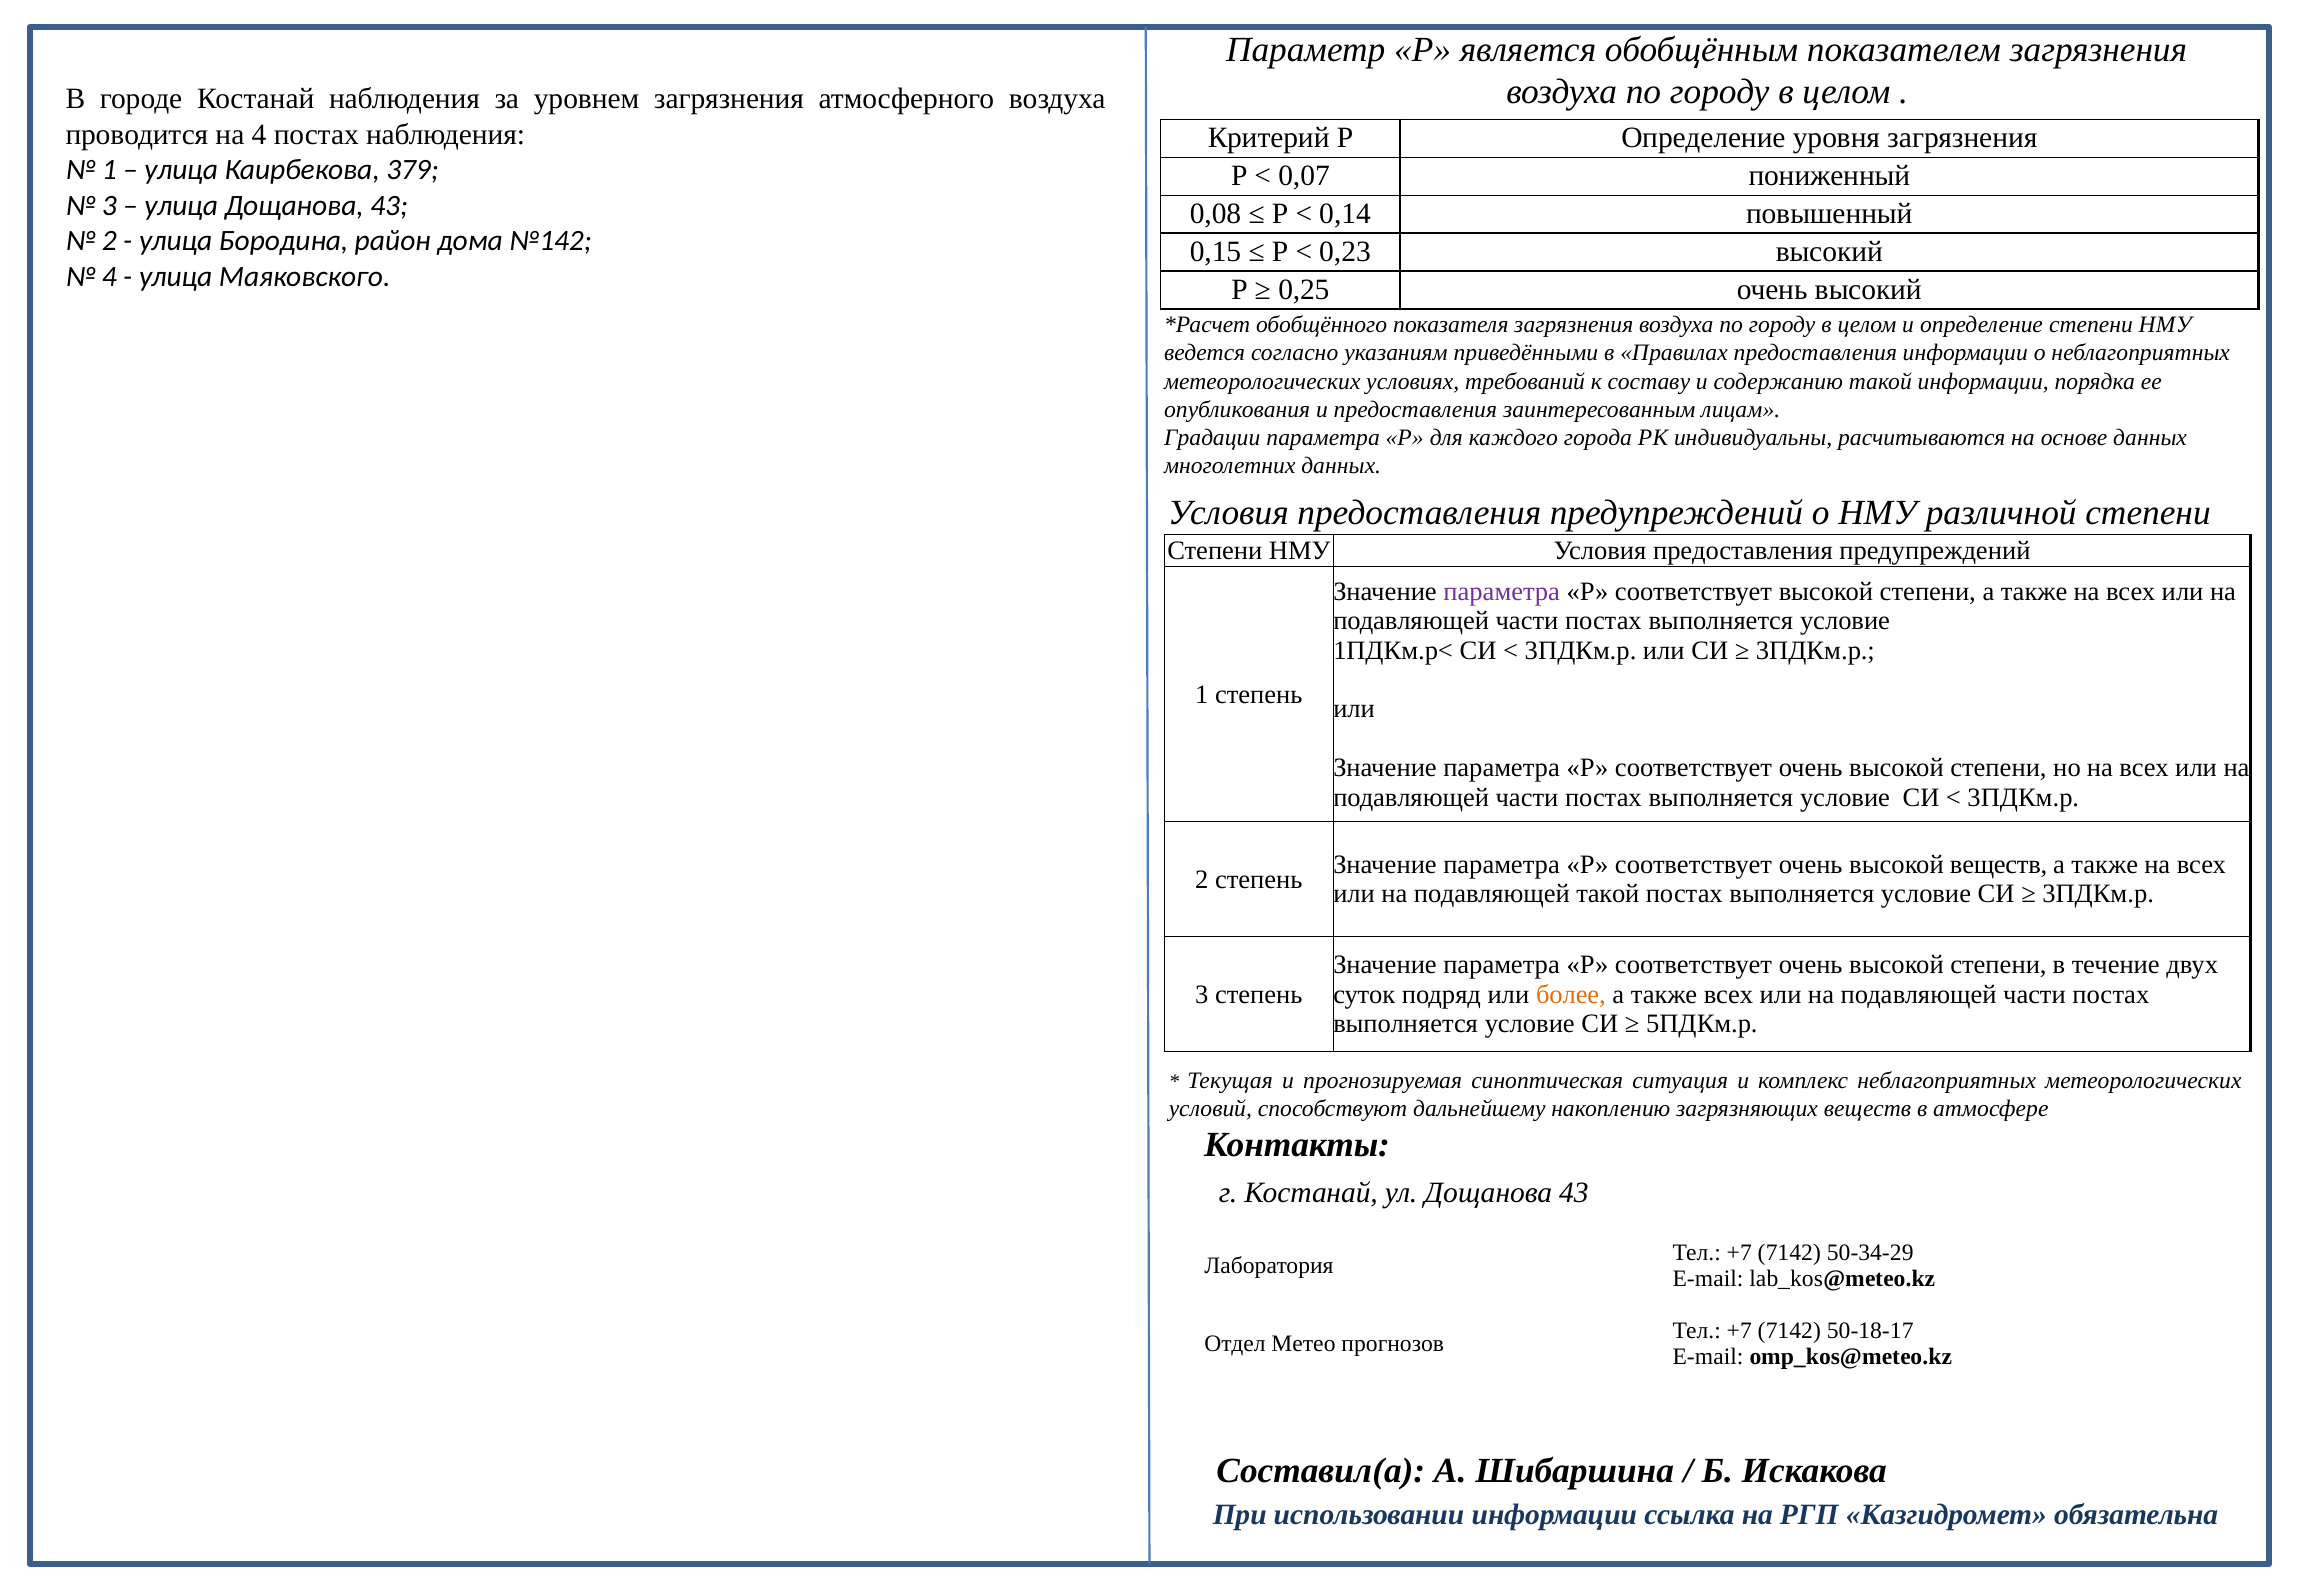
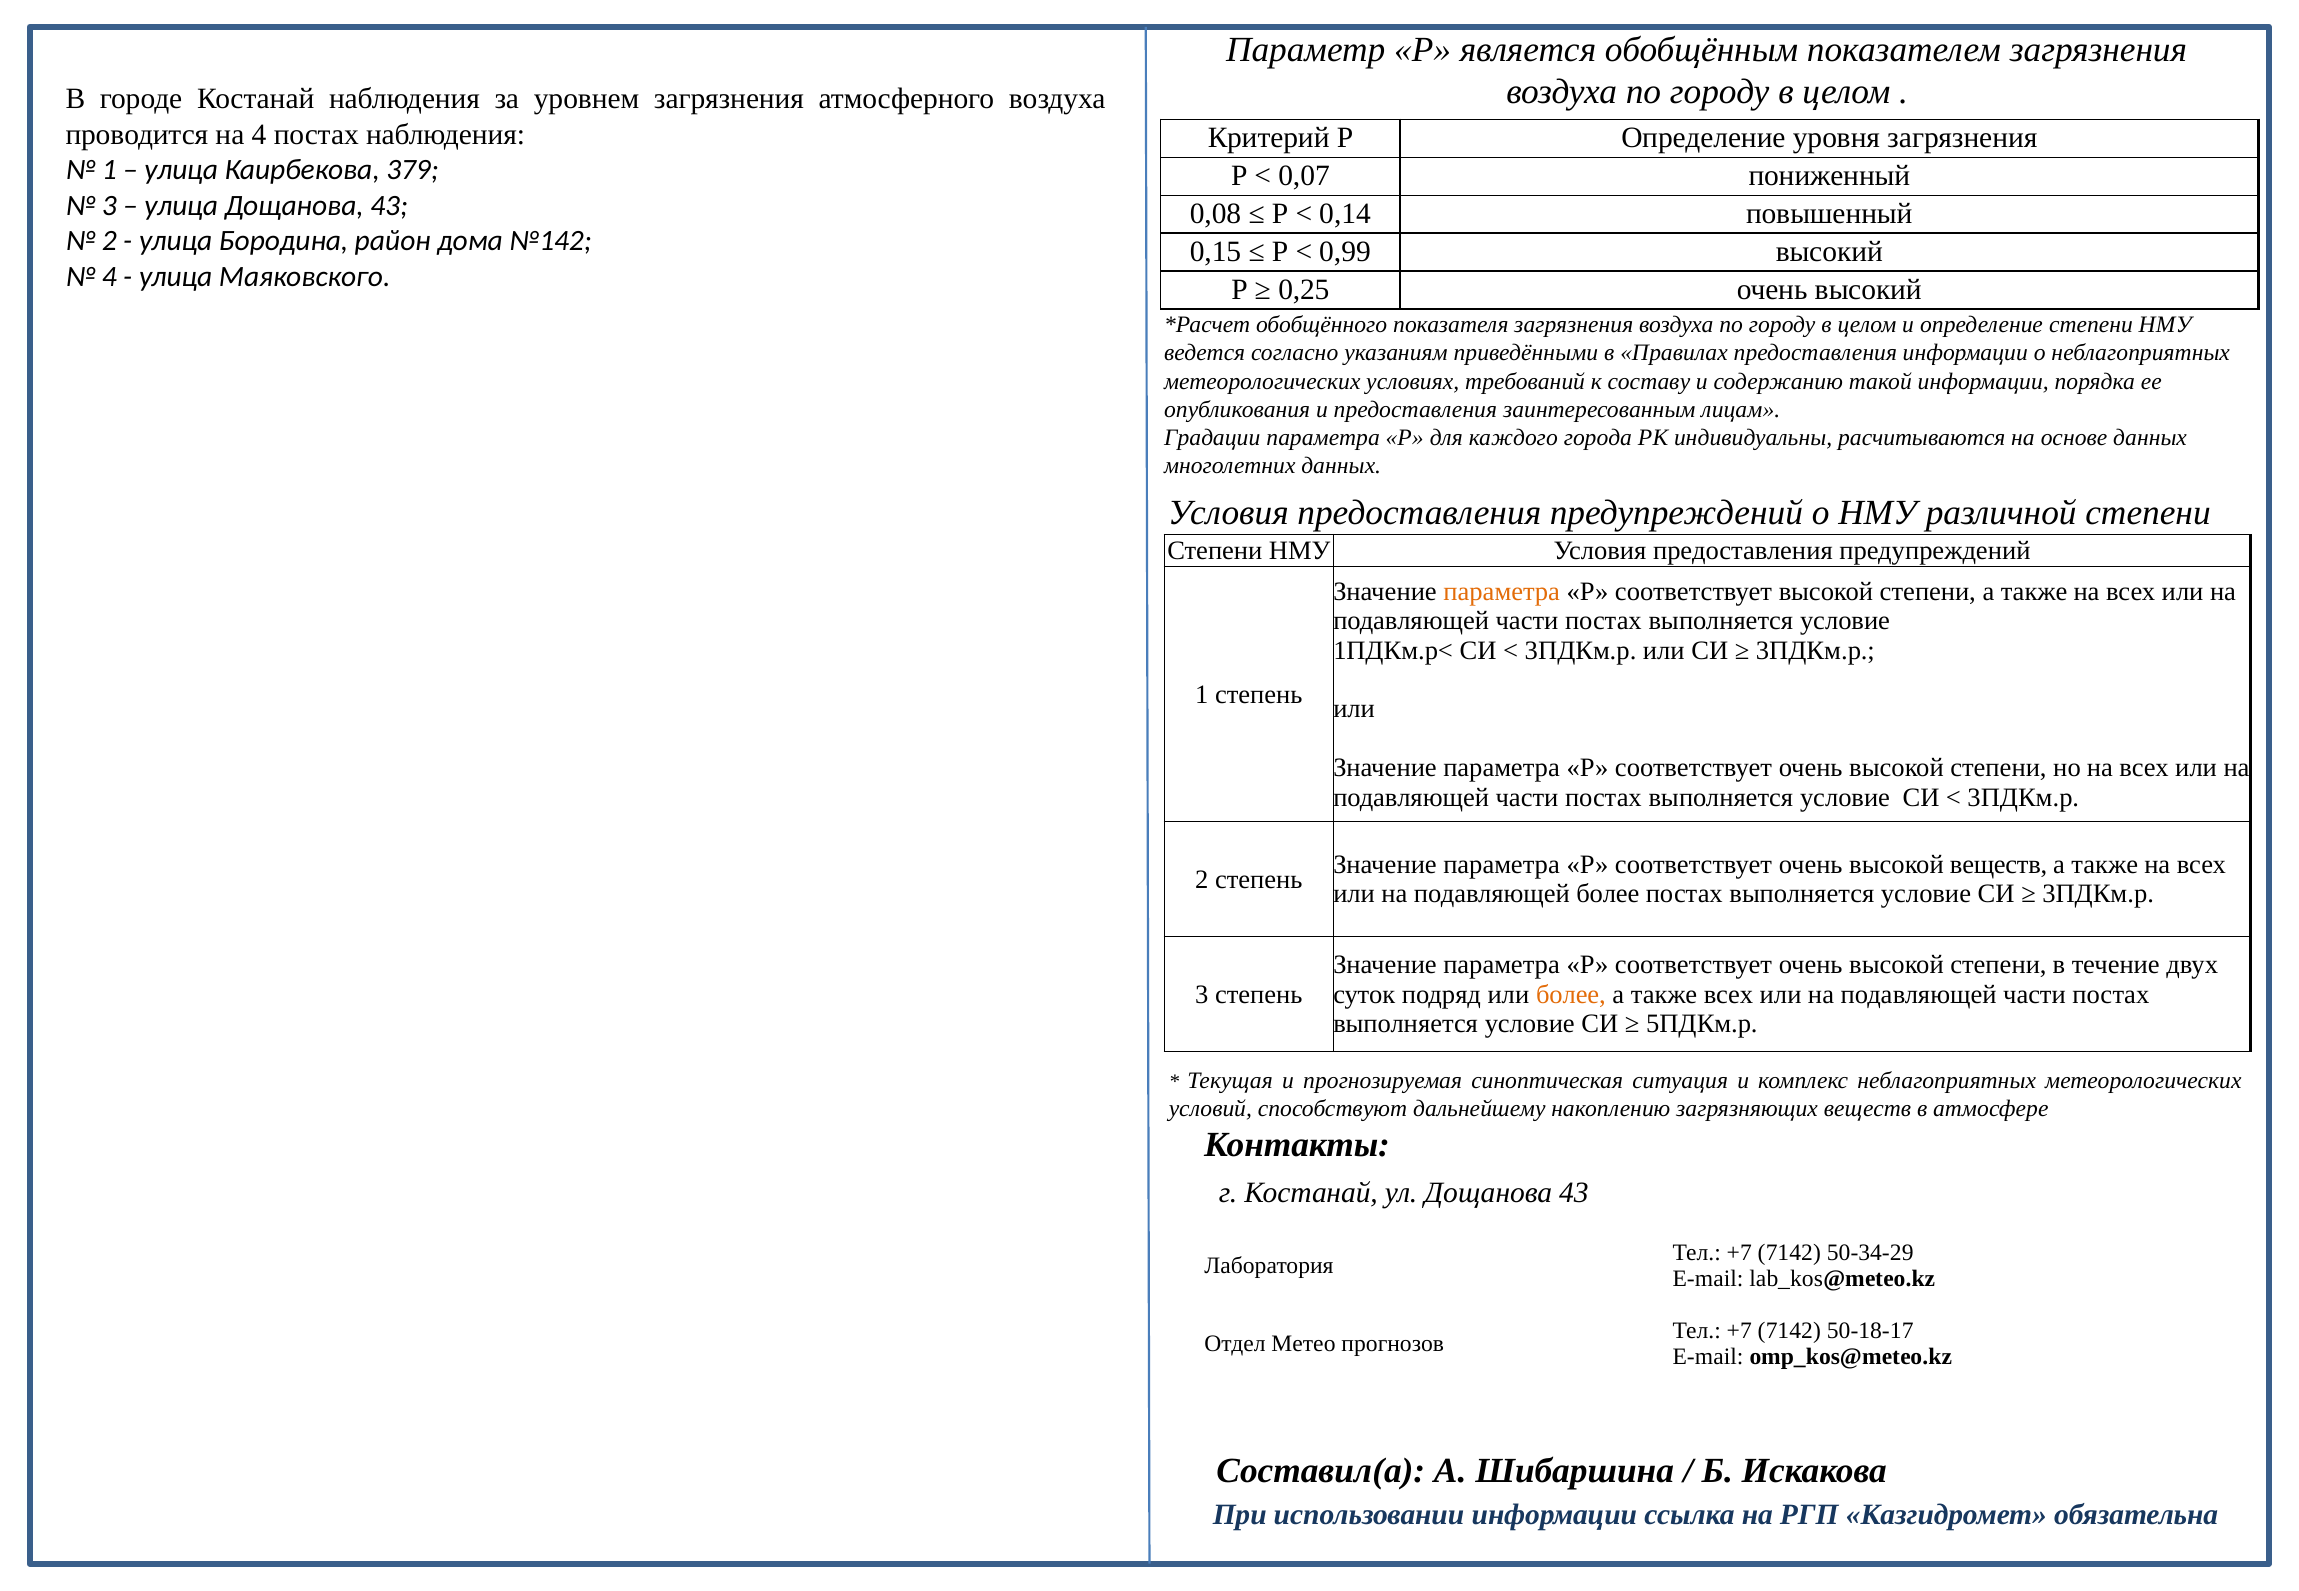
0,23: 0,23 -> 0,99
параметра at (1502, 592) colour: purple -> orange
подавляющей такой: такой -> более
